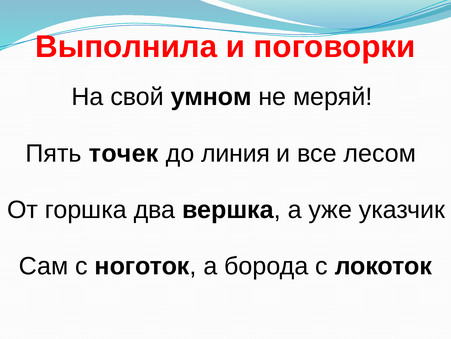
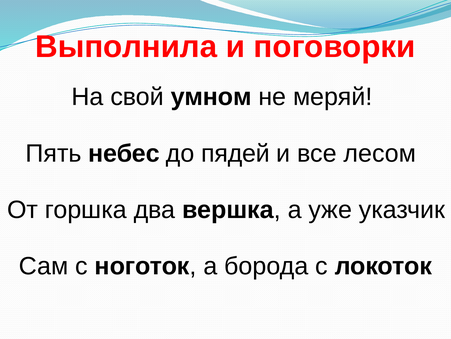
точек: точек -> небес
линия: линия -> пядей
